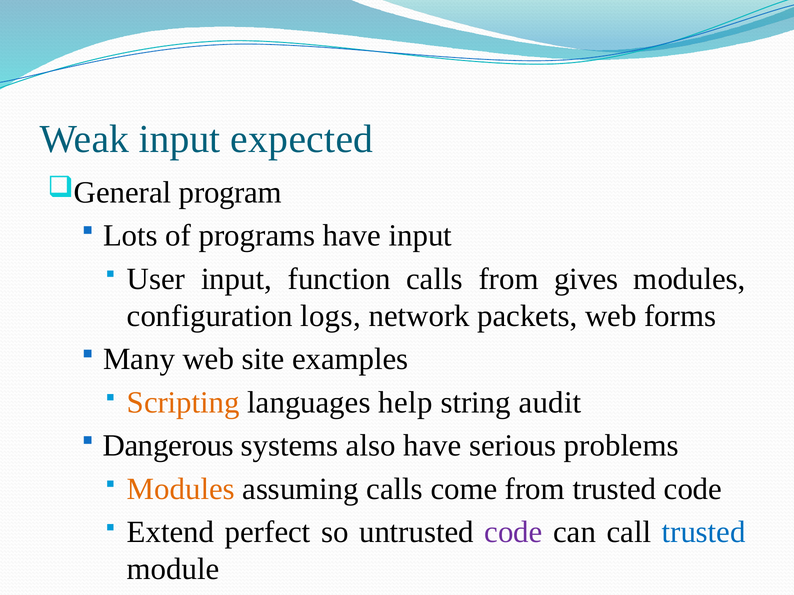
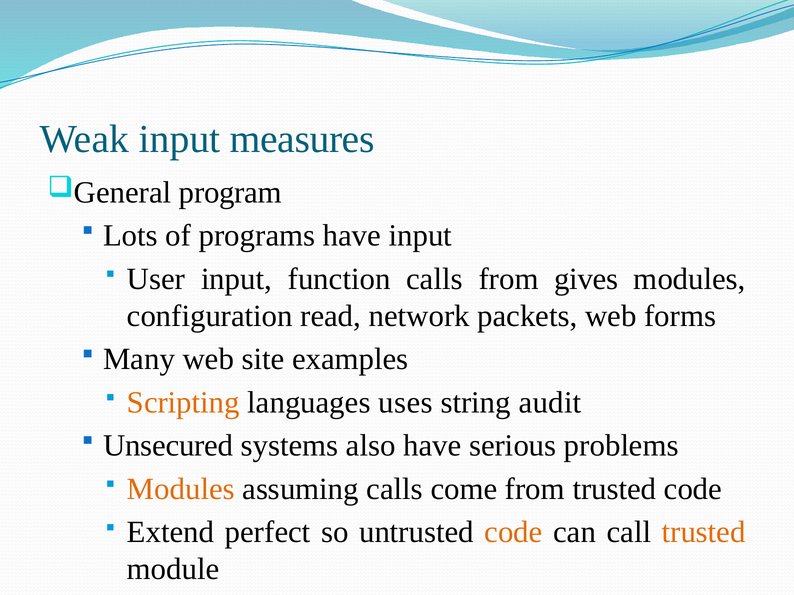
expected: expected -> measures
logs: logs -> read
help: help -> uses
Dangerous: Dangerous -> Unsecured
code at (513, 533) colour: purple -> orange
trusted at (704, 533) colour: blue -> orange
